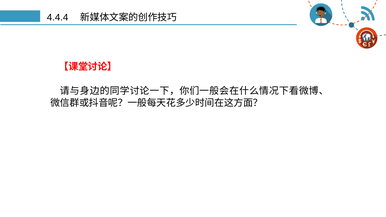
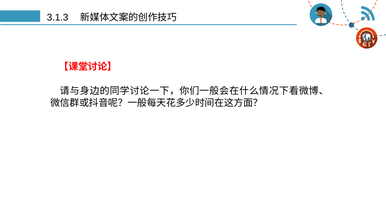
4.4.4: 4.4.4 -> 3.1.3
